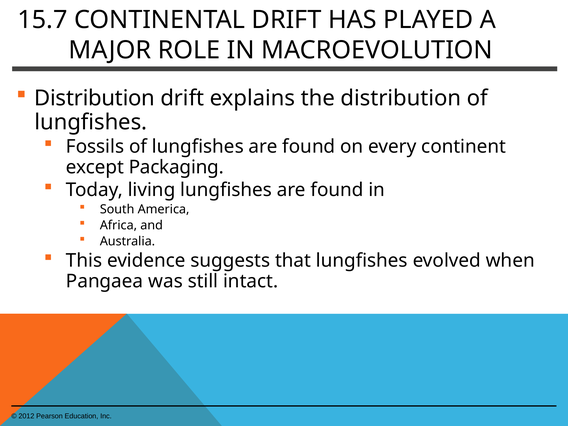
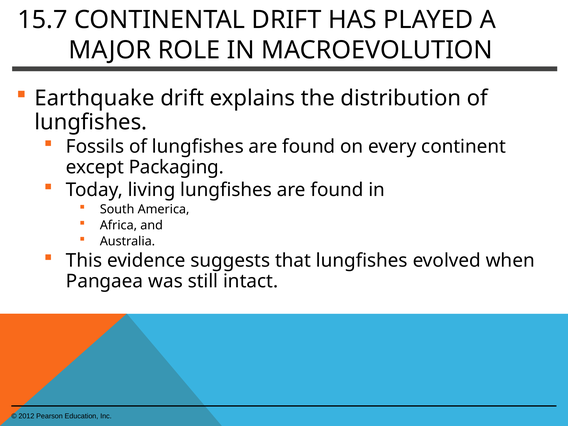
Distribution at (95, 98): Distribution -> Earthquake
